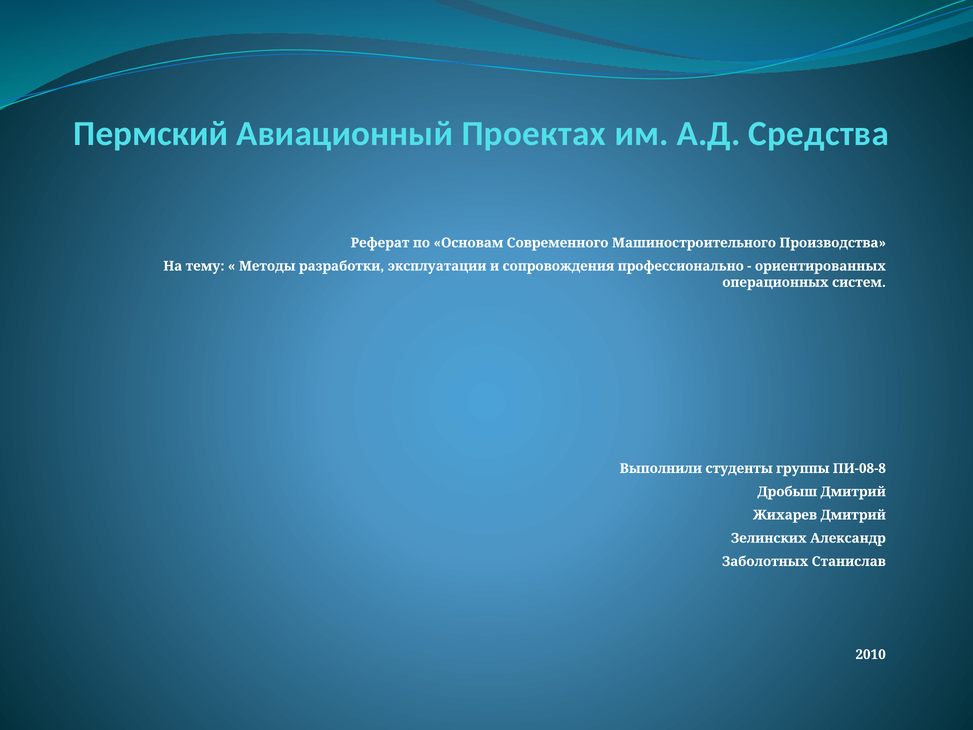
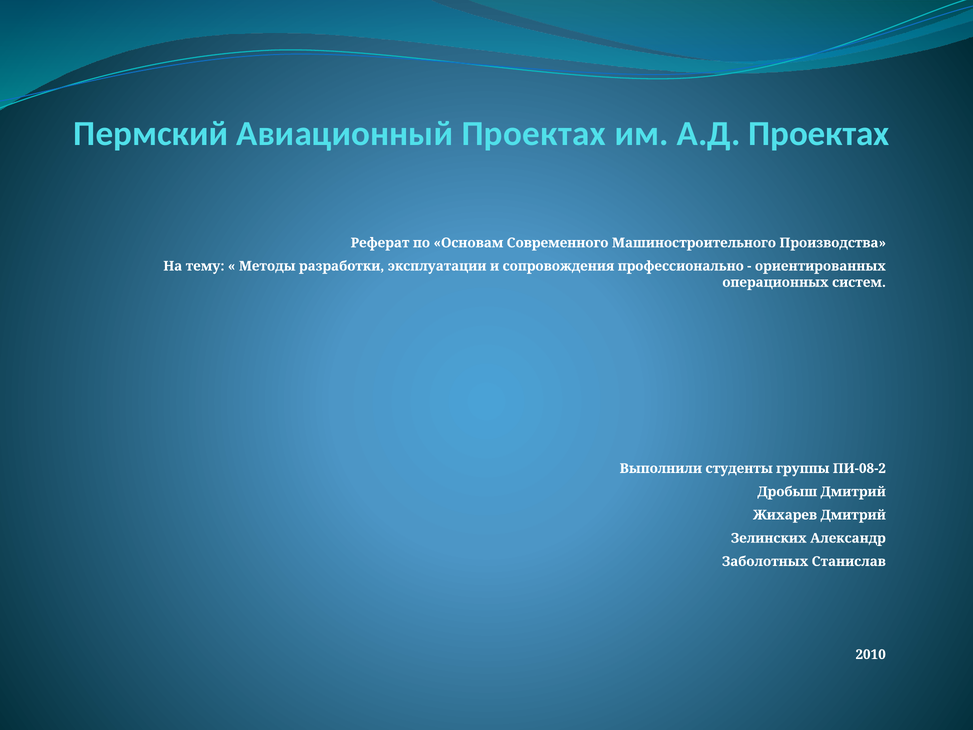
А.Д Средства: Средства -> Проектах
ПИ-08-8: ПИ-08-8 -> ПИ-08-2
